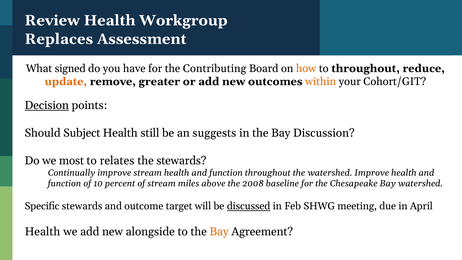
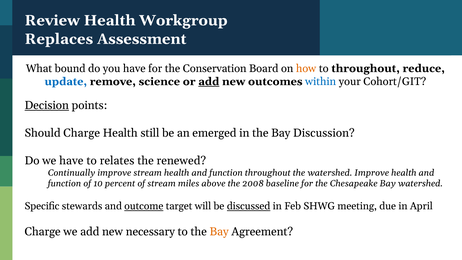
signed: signed -> bound
Contributing: Contributing -> Conservation
update colour: orange -> blue
greater: greater -> science
add at (209, 82) underline: none -> present
within colour: orange -> blue
Should Subject: Subject -> Charge
suggests: suggests -> emerged
we most: most -> have
the stewards: stewards -> renewed
outcome underline: none -> present
Health at (43, 232): Health -> Charge
alongside: alongside -> necessary
